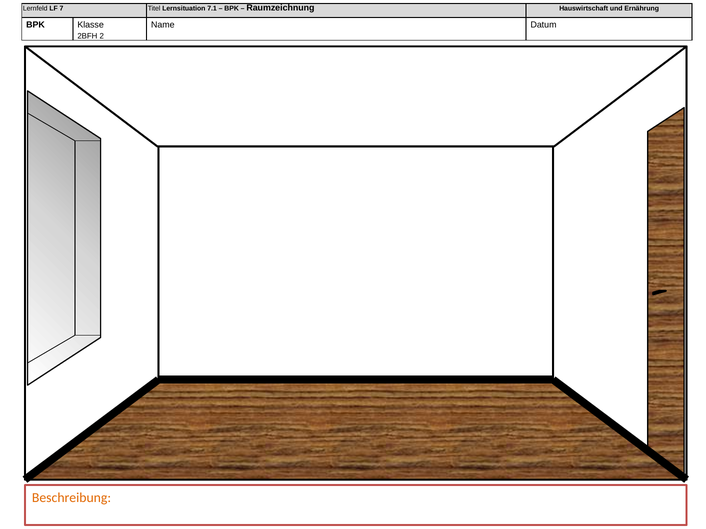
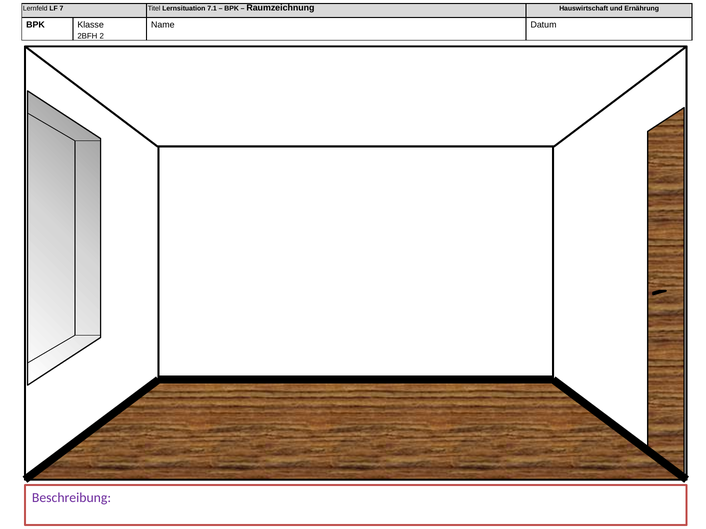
Beschreibung colour: orange -> purple
